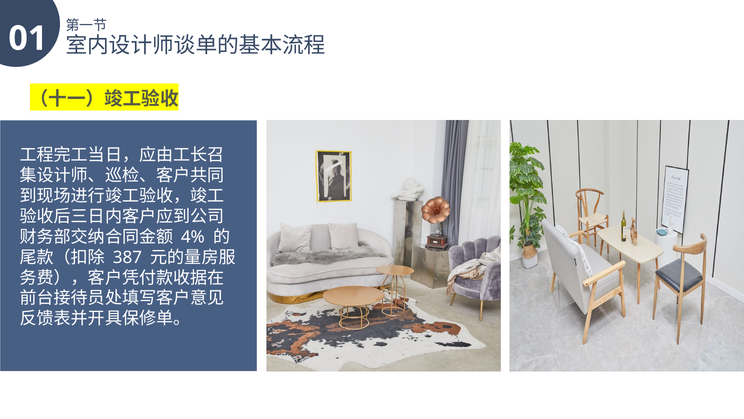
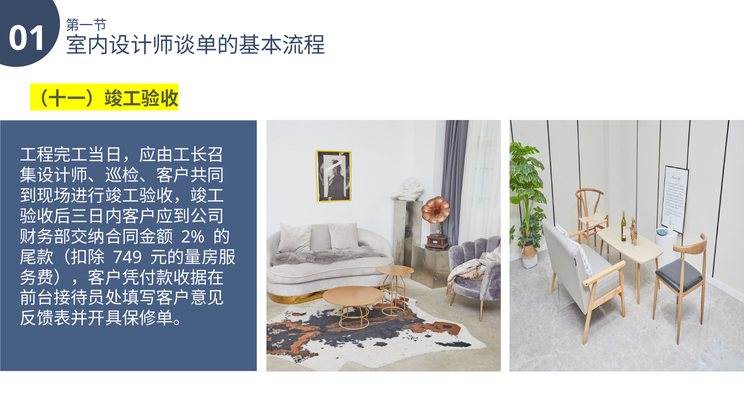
4%: 4% -> 2%
387: 387 -> 749
